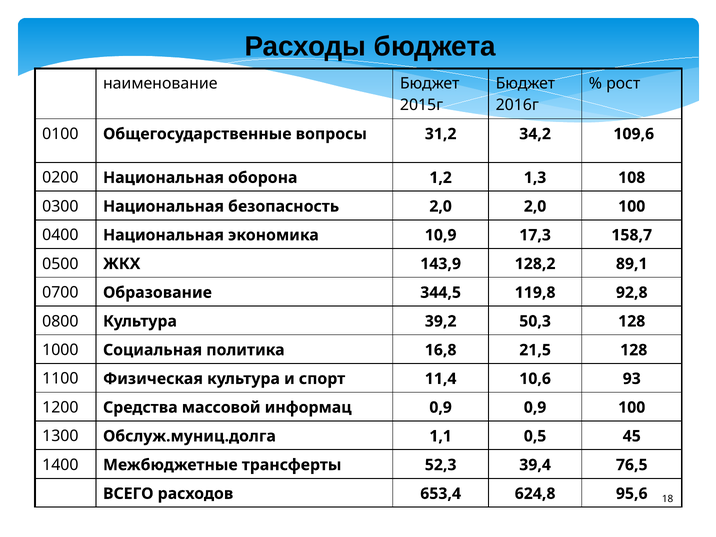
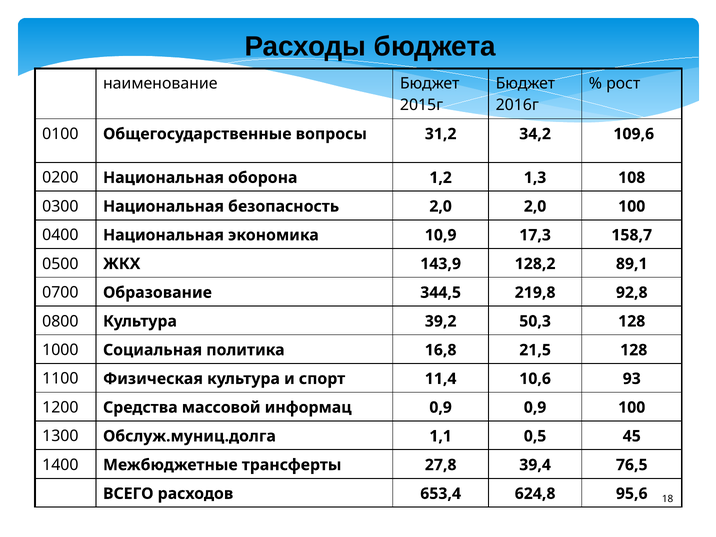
119,8: 119,8 -> 219,8
52,3: 52,3 -> 27,8
